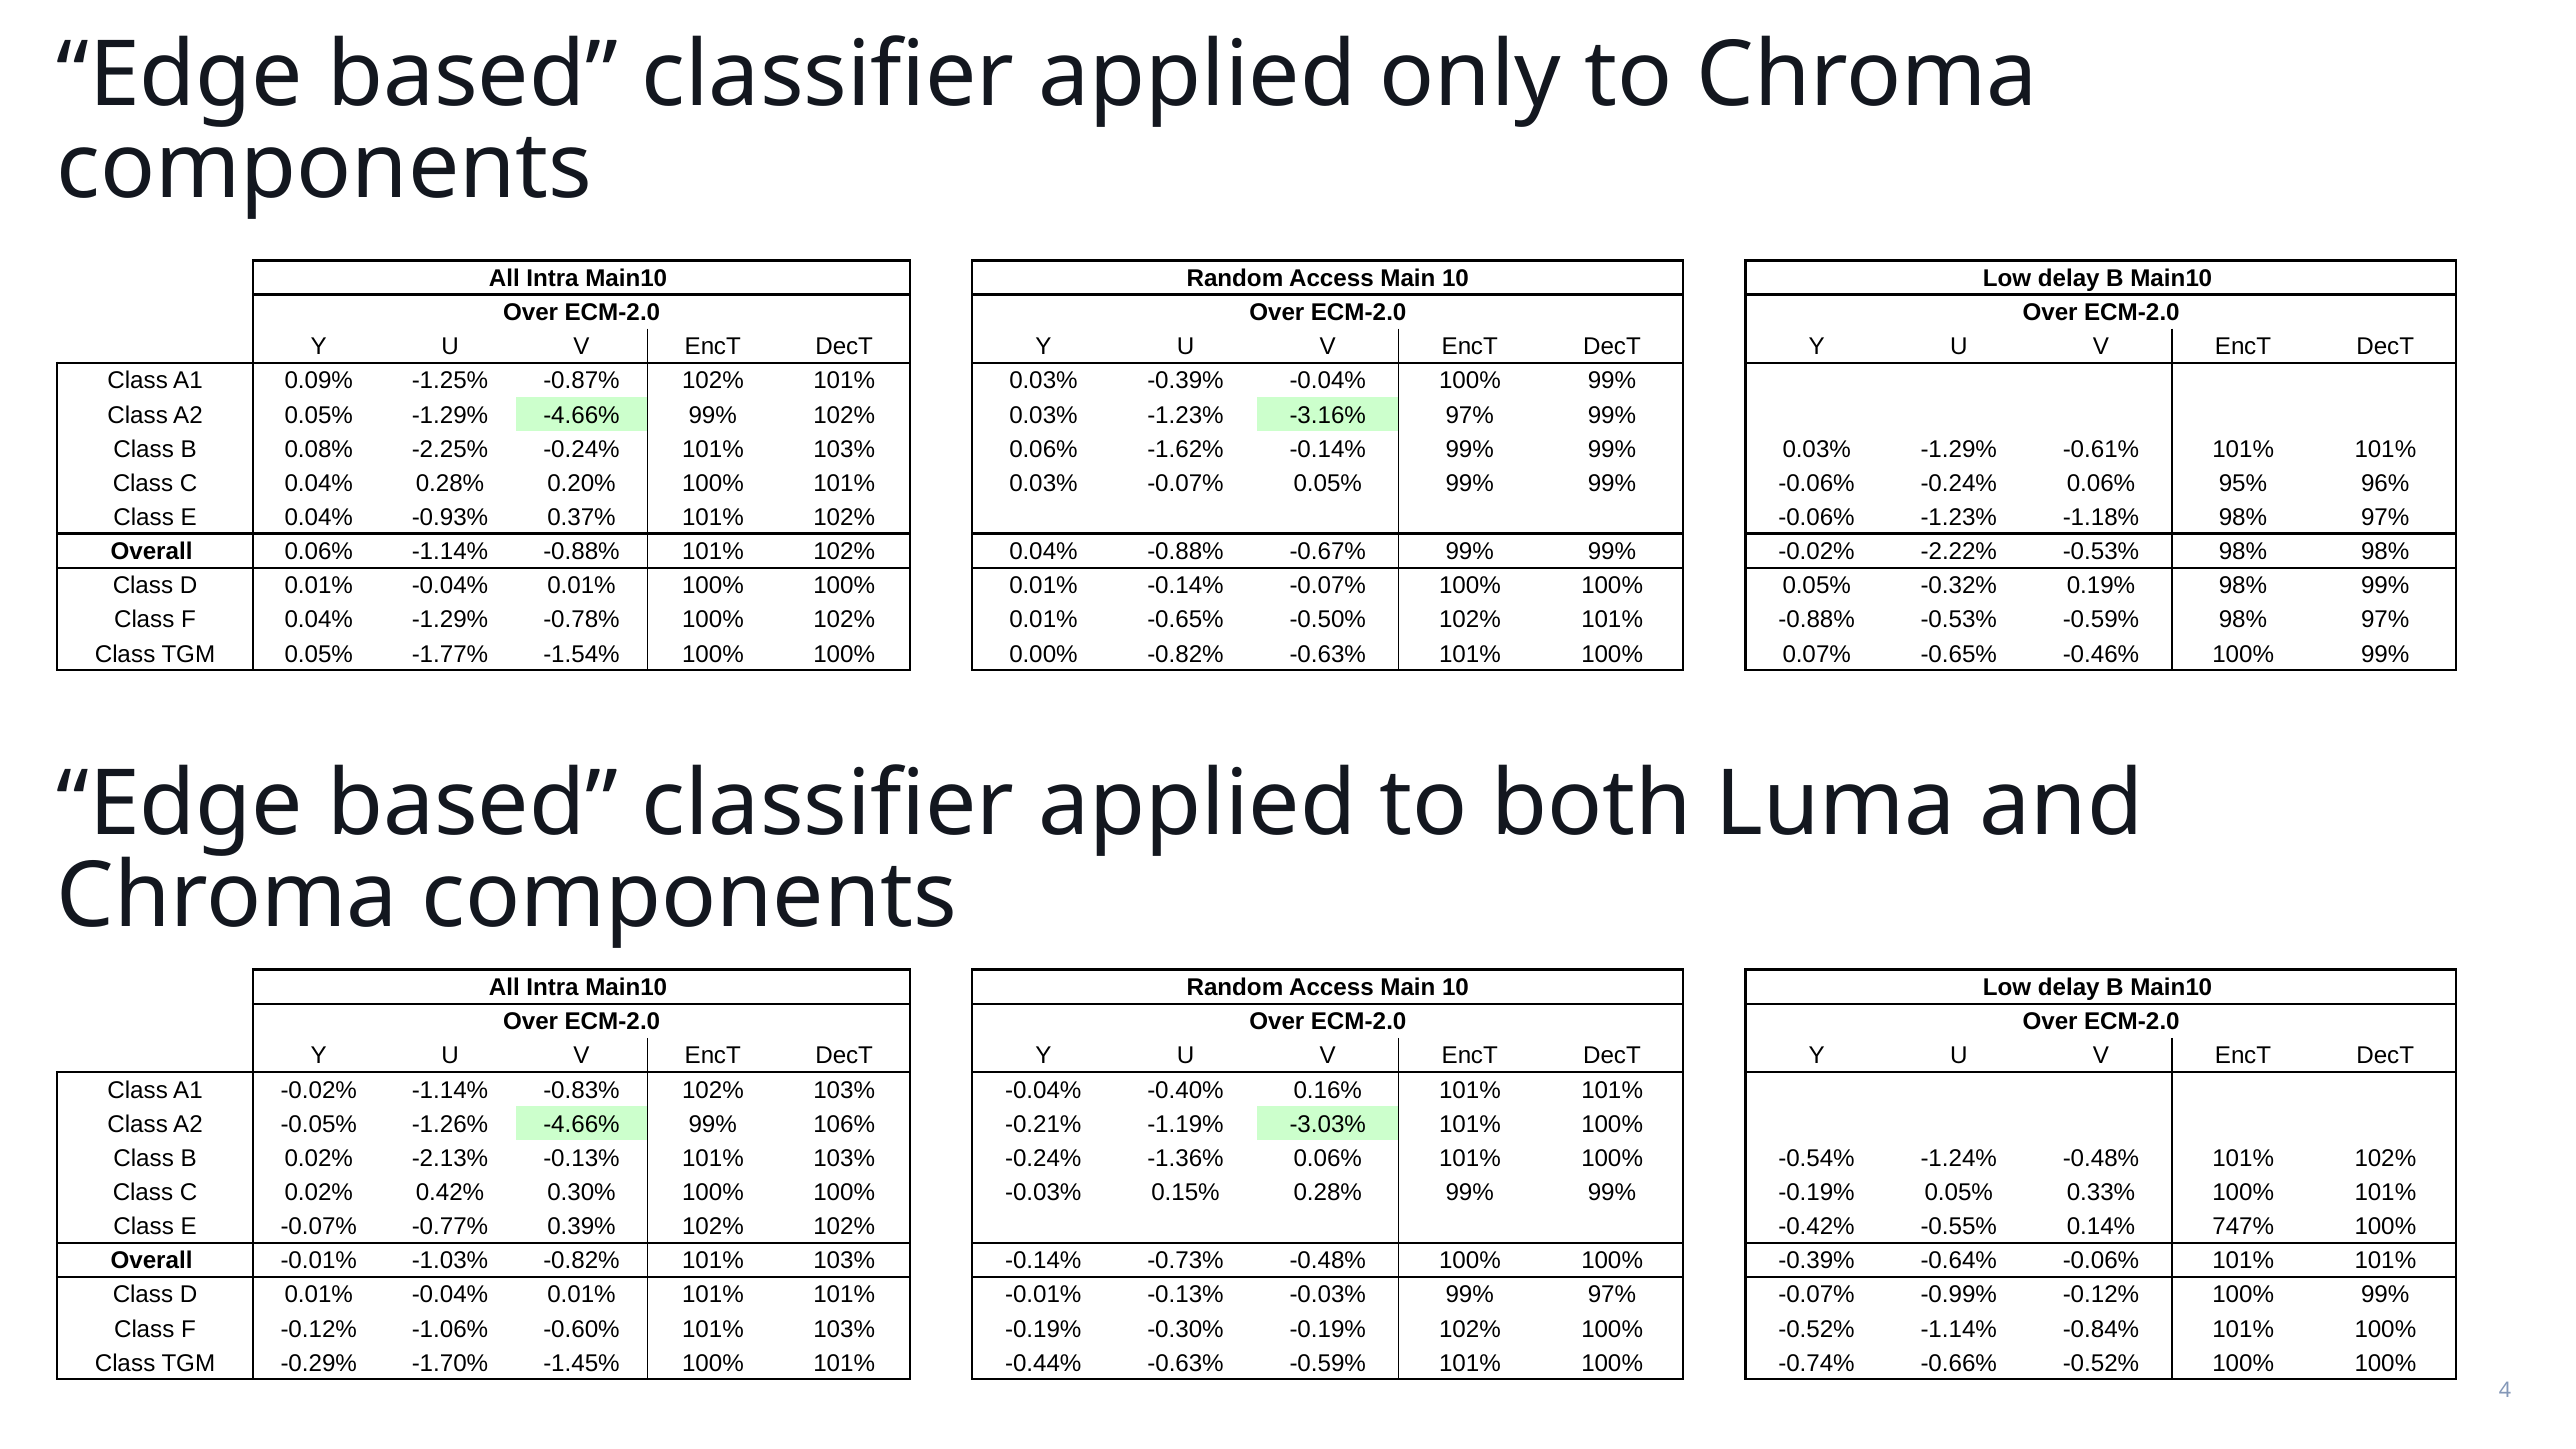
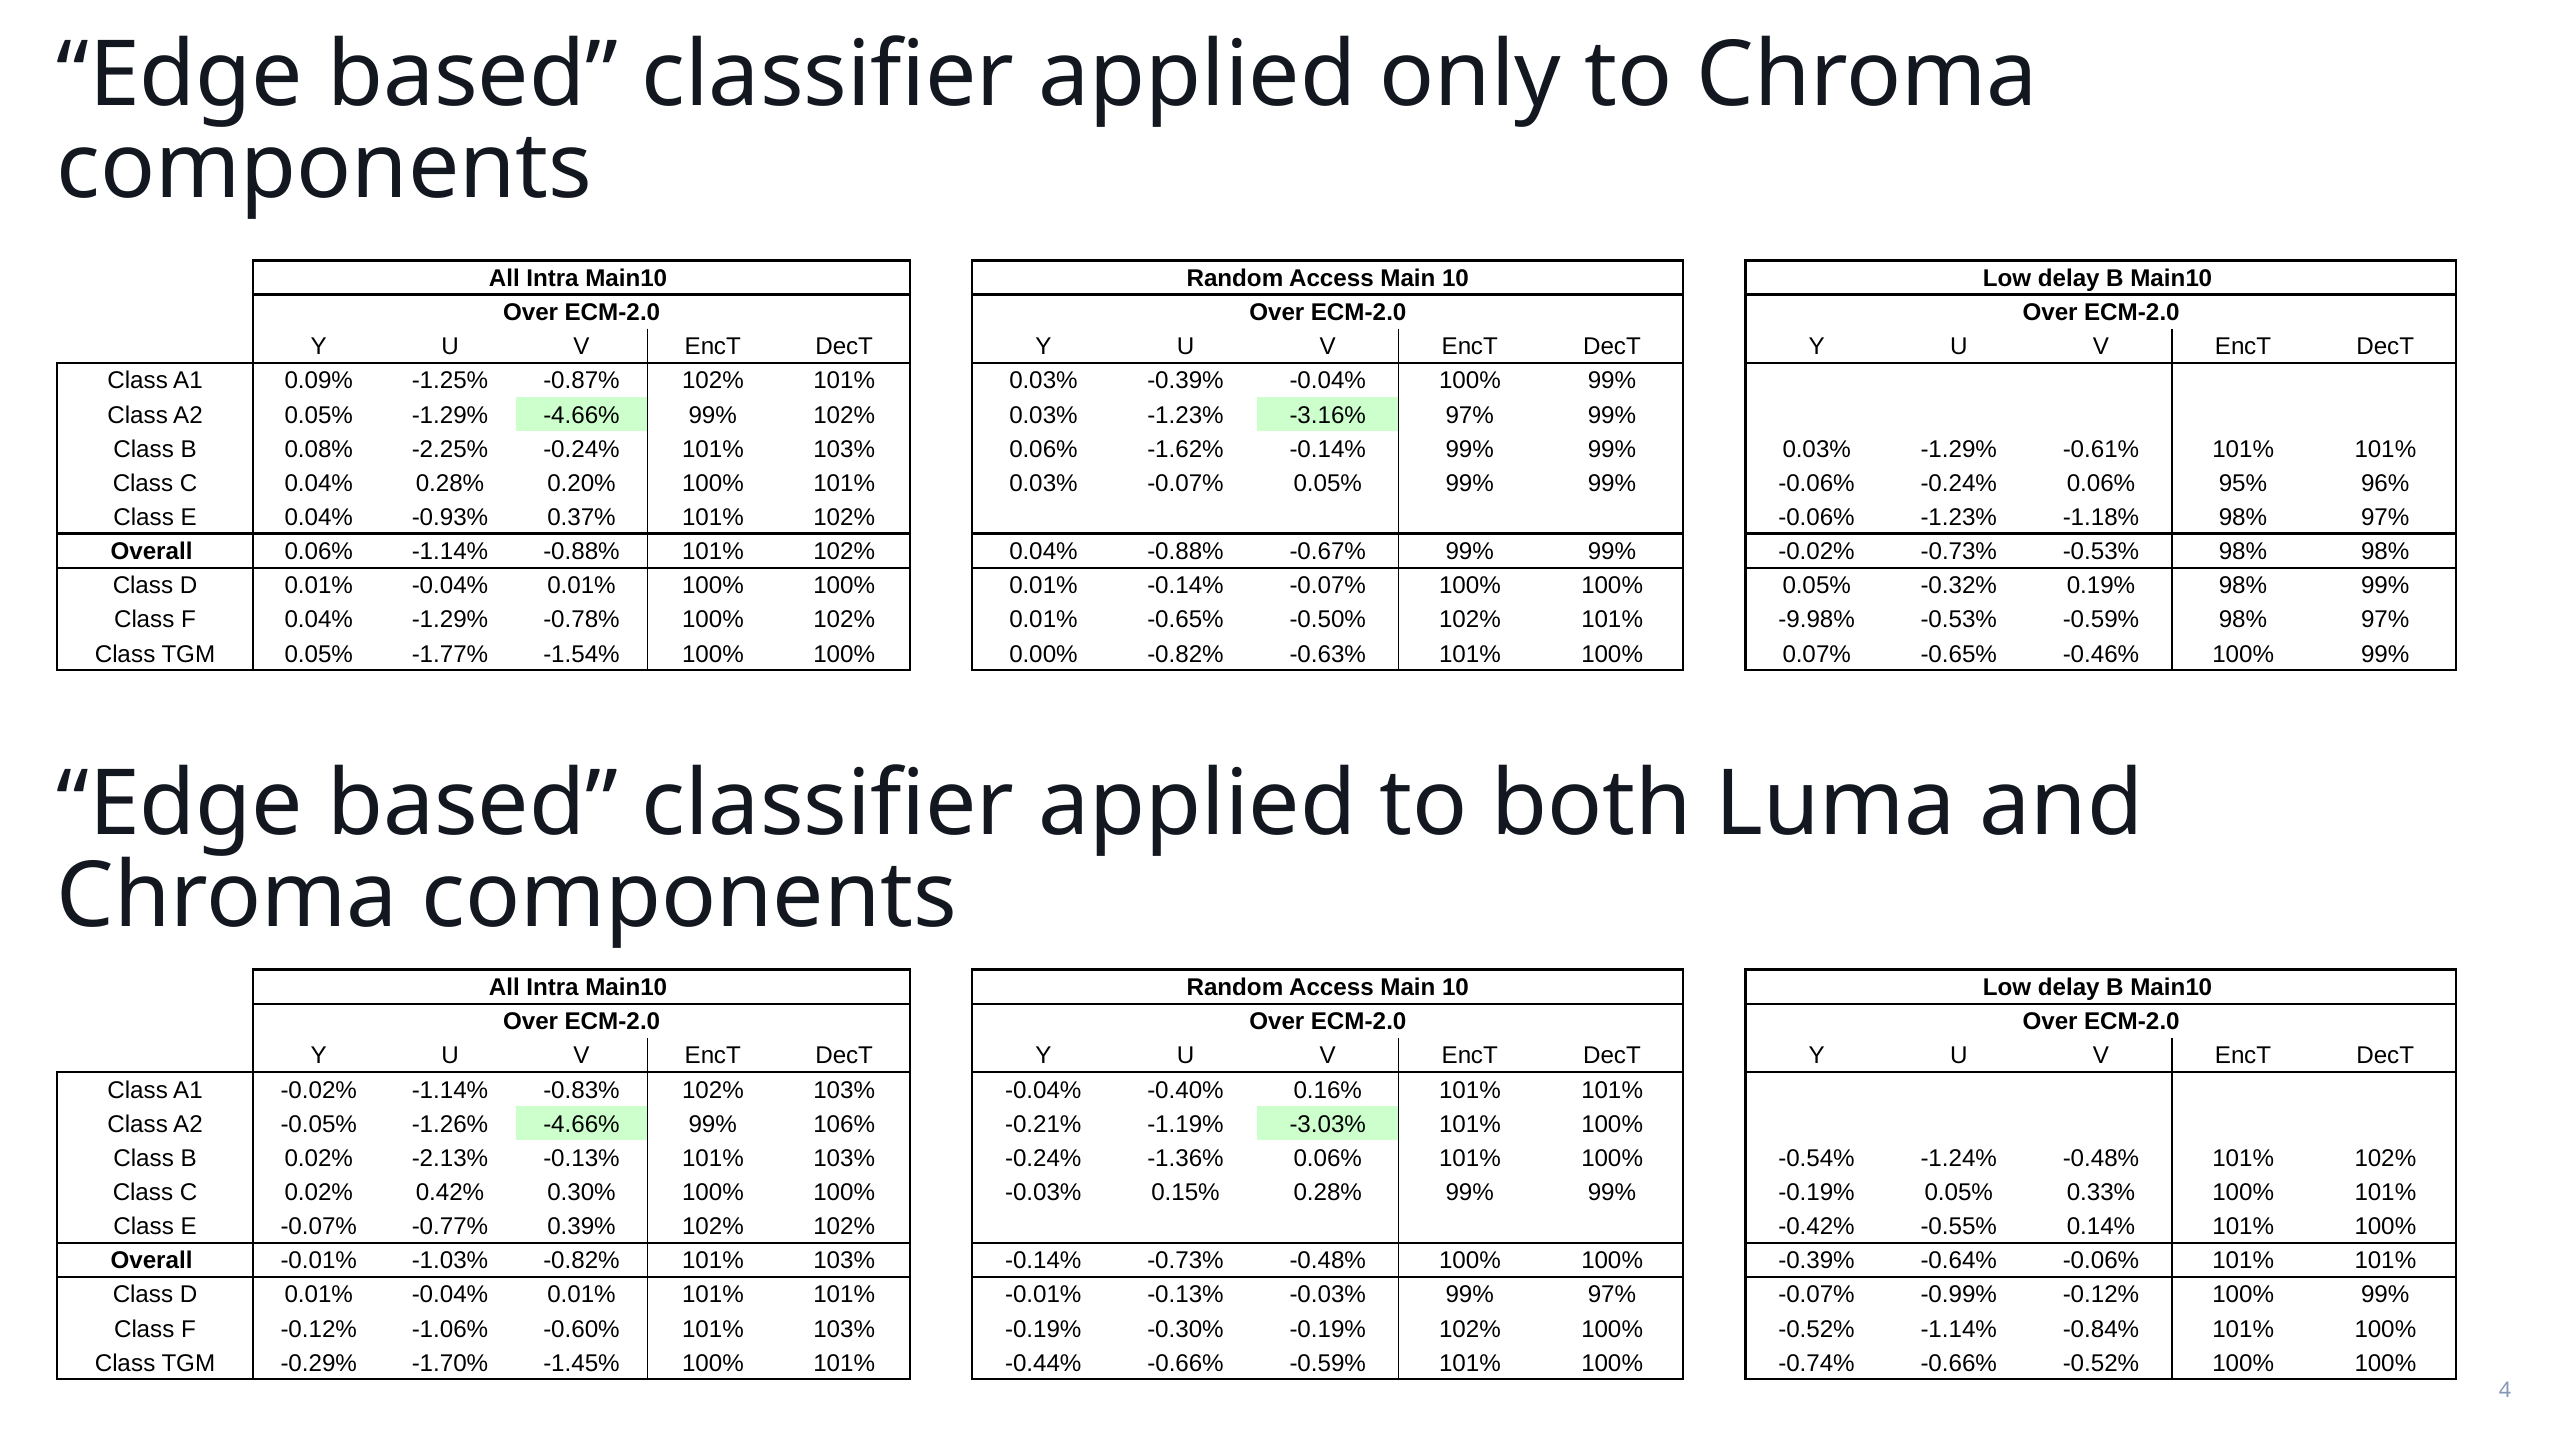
-0.02% -2.22%: -2.22% -> -0.73%
-0.88% at (1817, 620): -0.88% -> -9.98%
0.14% 747%: 747% -> 101%
-0.44% -0.63%: -0.63% -> -0.66%
